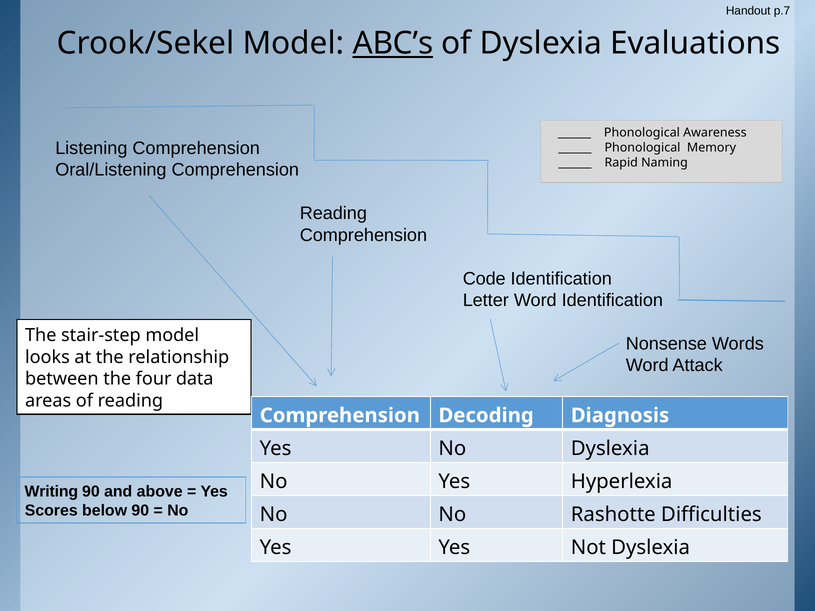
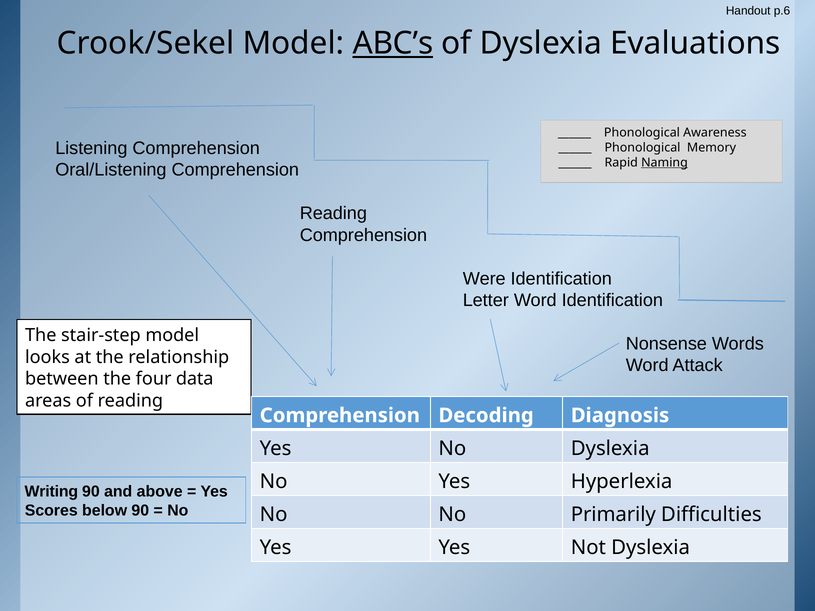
p.7: p.7 -> p.6
Naming underline: none -> present
Code: Code -> Were
Rashotte: Rashotte -> Primarily
